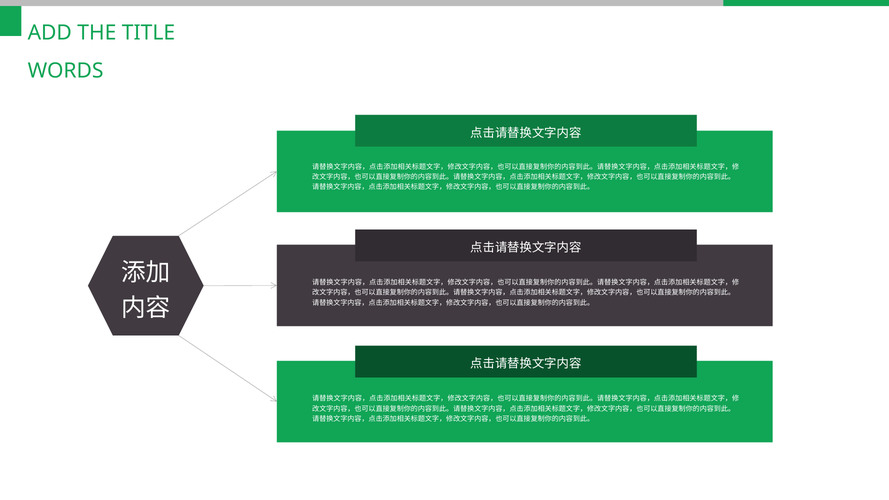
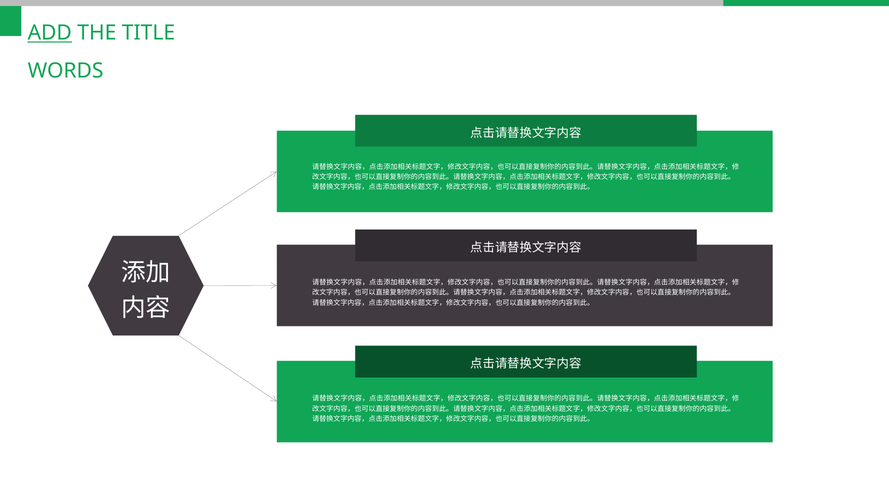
ADD at (50, 33) underline: none -> present
